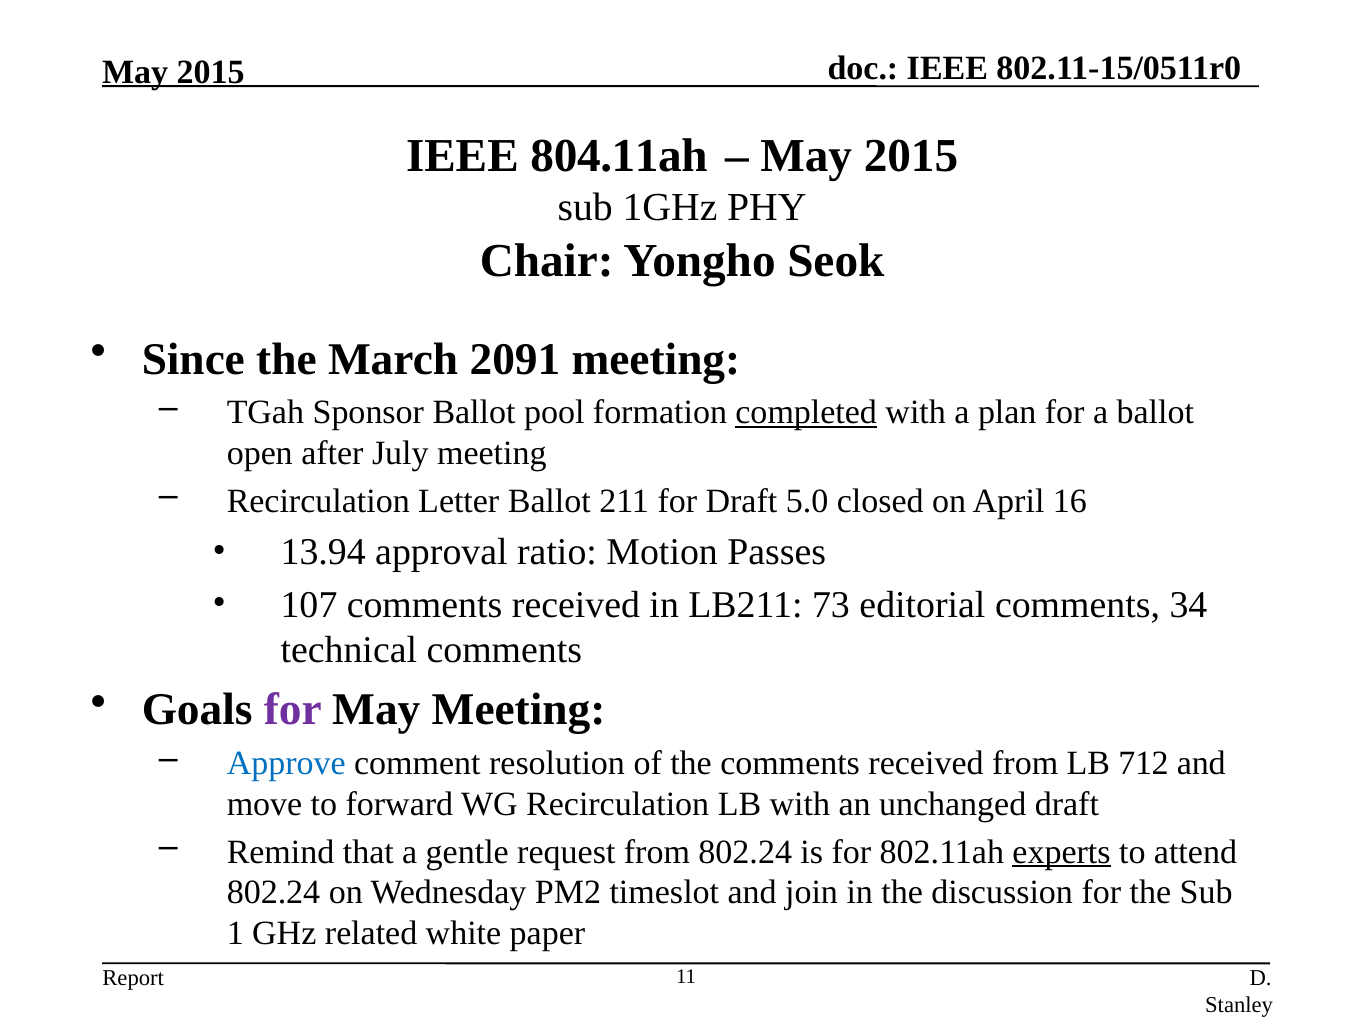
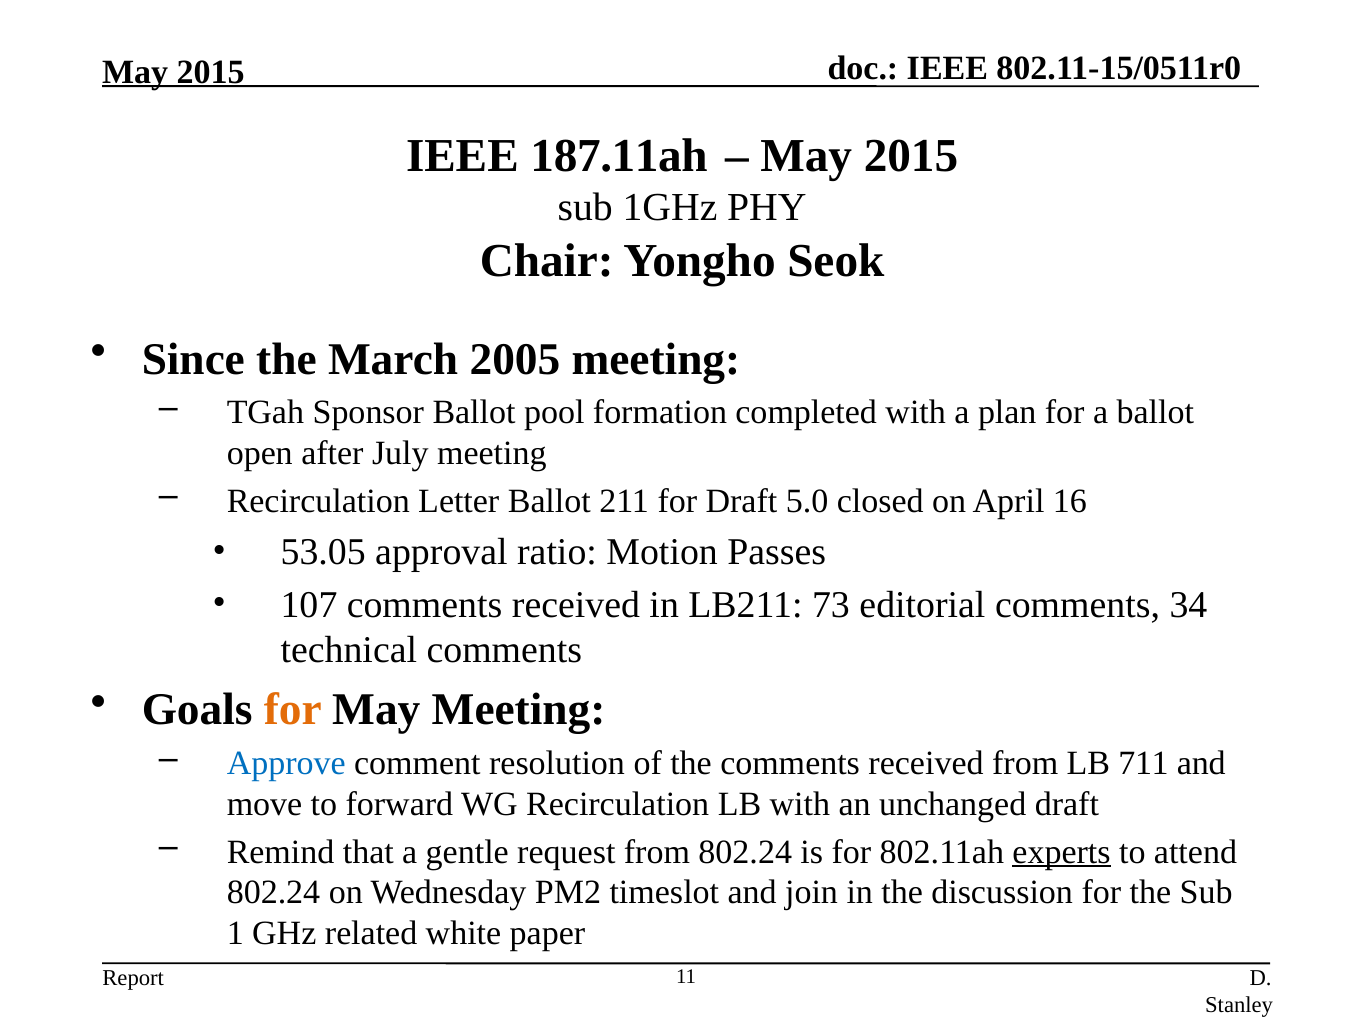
804.11ah: 804.11ah -> 187.11ah
2091: 2091 -> 2005
completed underline: present -> none
13.94: 13.94 -> 53.05
for at (293, 710) colour: purple -> orange
712: 712 -> 711
